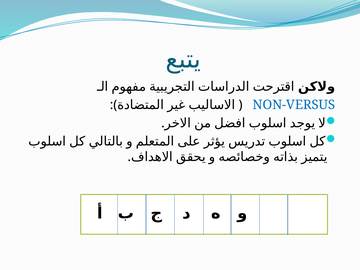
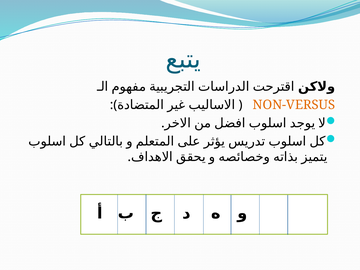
NON-VERSUS colour: blue -> orange
